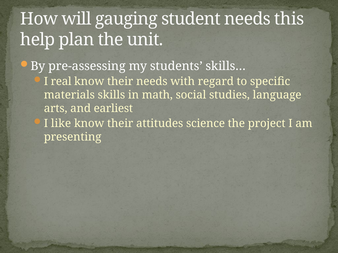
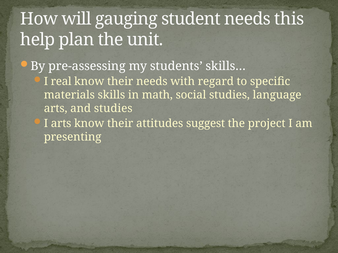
and earliest: earliest -> studies
I like: like -> arts
science: science -> suggest
